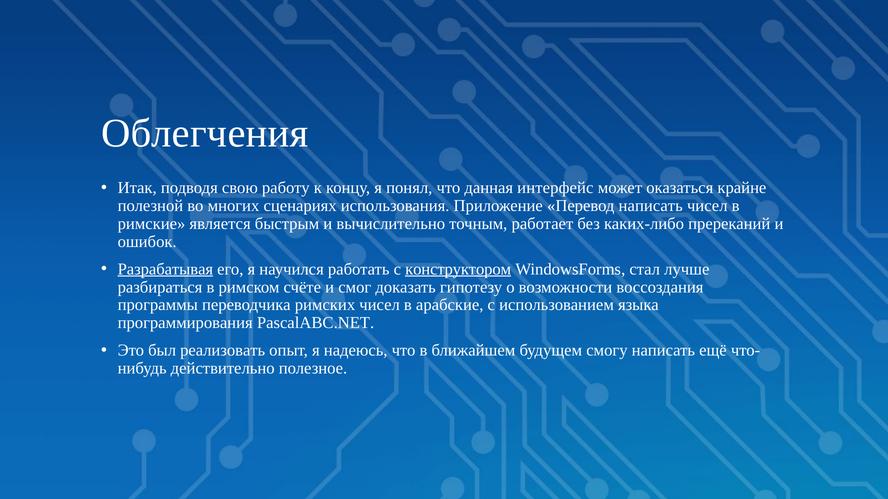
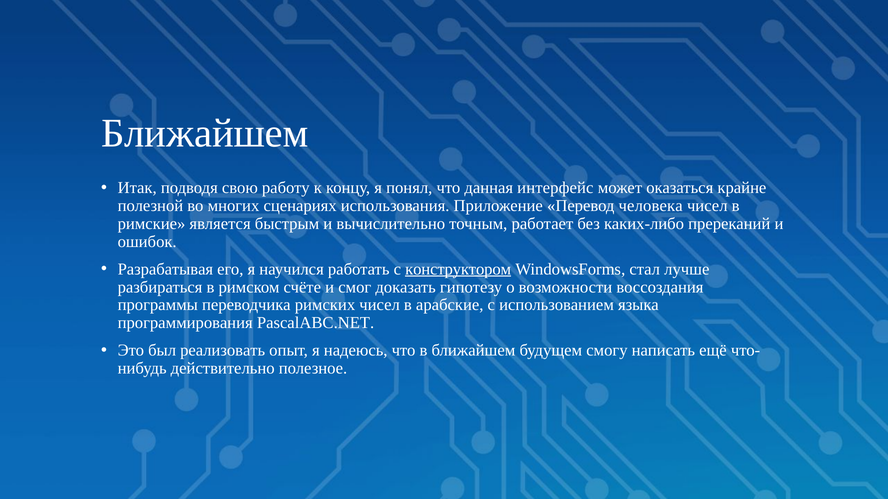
Облегчения at (205, 134): Облегчения -> Ближайшем
Перевод написать: написать -> человека
Разрабатывая underline: present -> none
